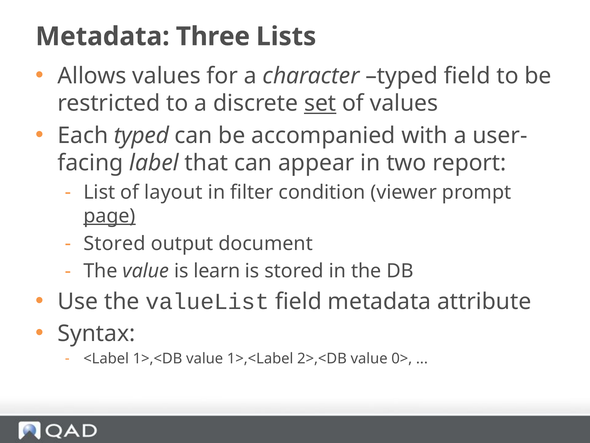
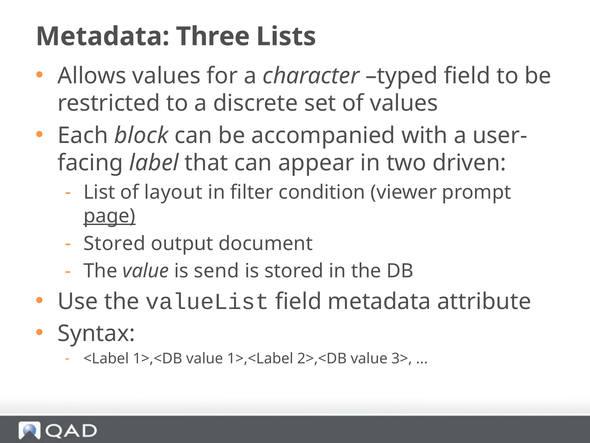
set underline: present -> none
Each typed: typed -> block
report: report -> driven
learn: learn -> send
0>: 0> -> 3>
